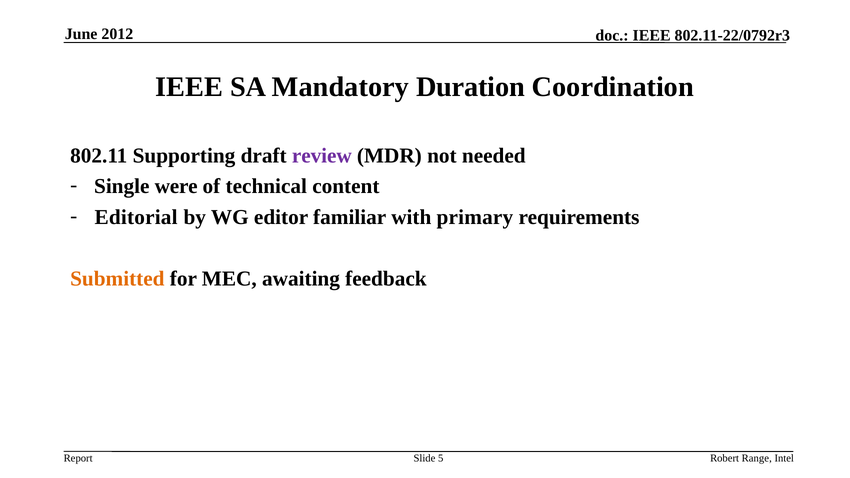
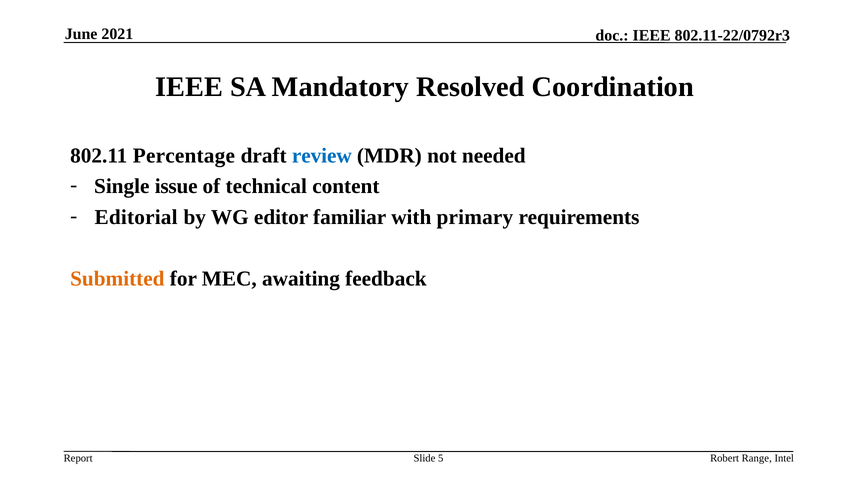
2012: 2012 -> 2021
Duration: Duration -> Resolved
Supporting: Supporting -> Percentage
review colour: purple -> blue
were: were -> issue
